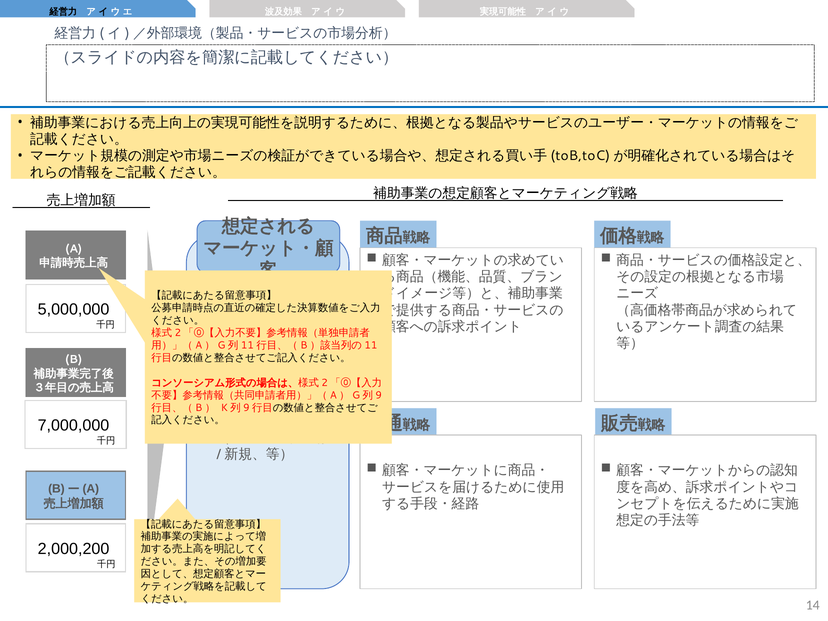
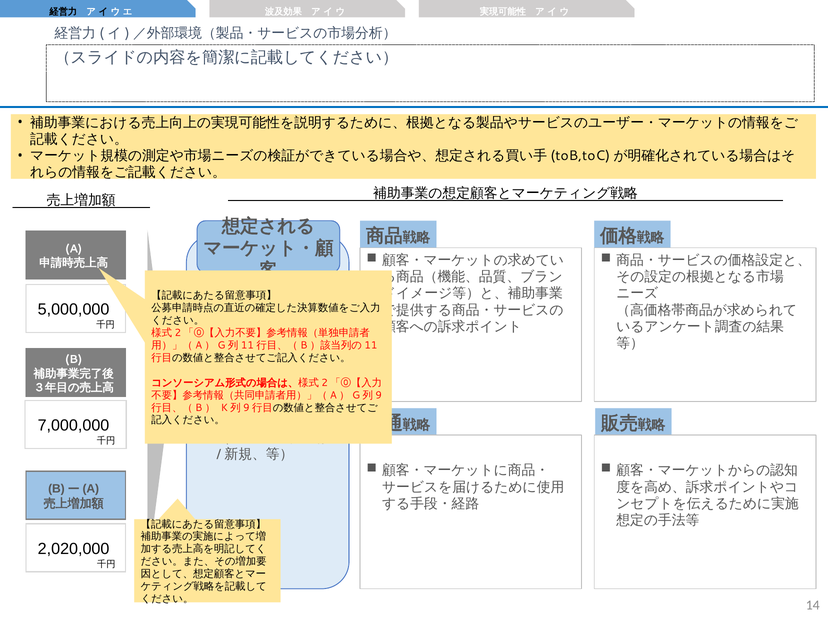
2,000,200: 2,000,200 -> 2,020,000
